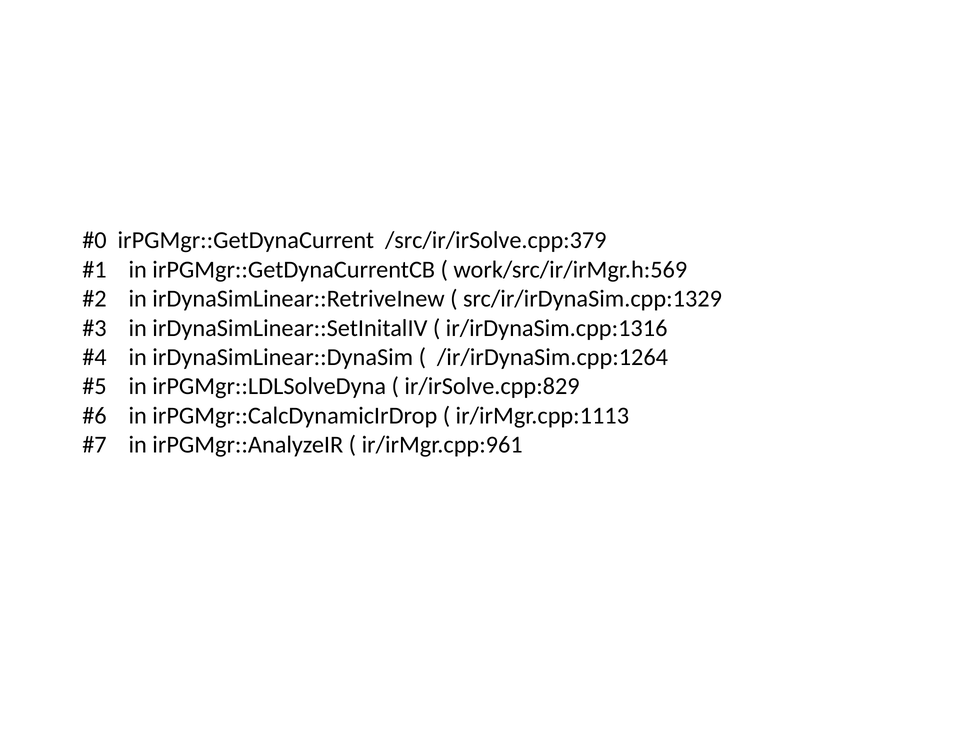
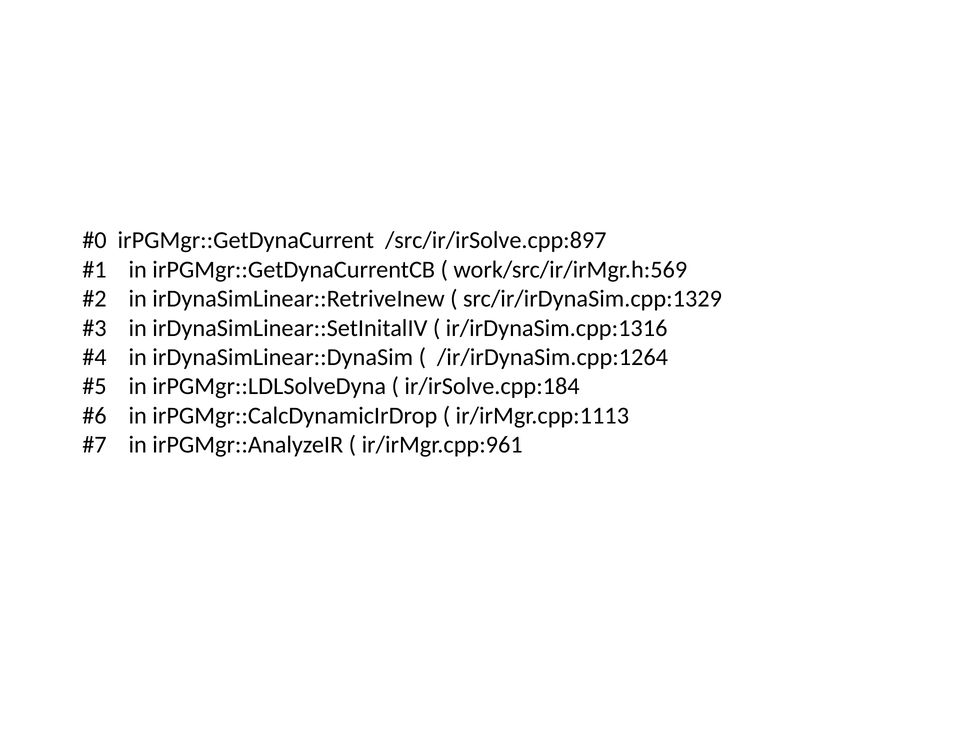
/src/ir/irSolve.cpp:379: /src/ir/irSolve.cpp:379 -> /src/ir/irSolve.cpp:897
ir/irSolve.cpp:829: ir/irSolve.cpp:829 -> ir/irSolve.cpp:184
